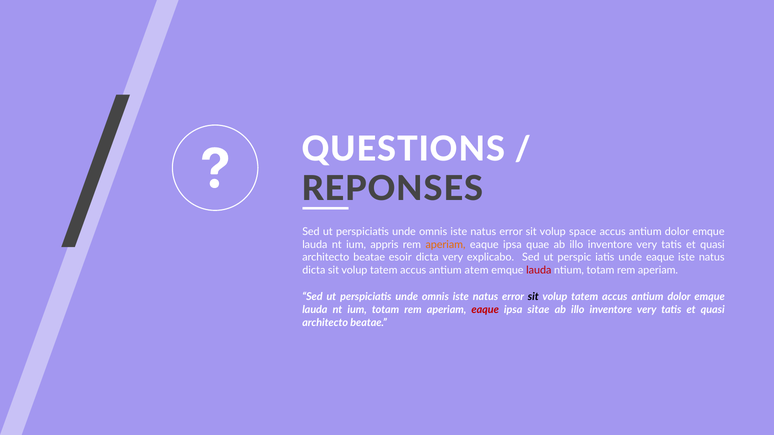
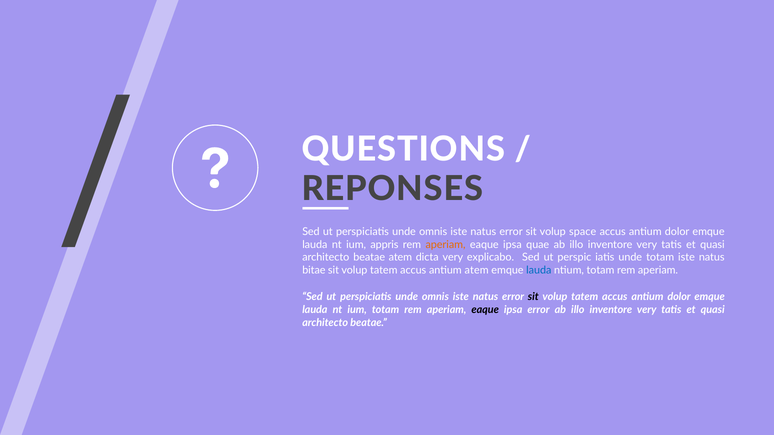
beatae esoir: esoir -> atem
unde eaque: eaque -> totam
dicta at (314, 270): dicta -> bitae
lauda at (539, 270) colour: red -> blue
eaque at (485, 310) colour: red -> black
ipsa sitae: sitae -> error
